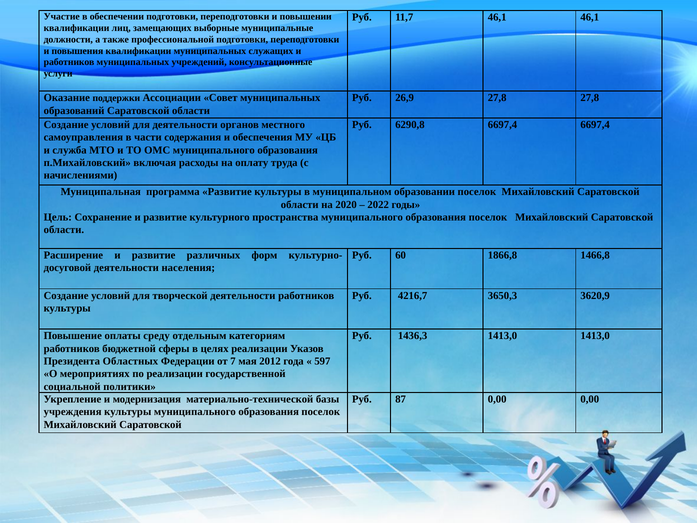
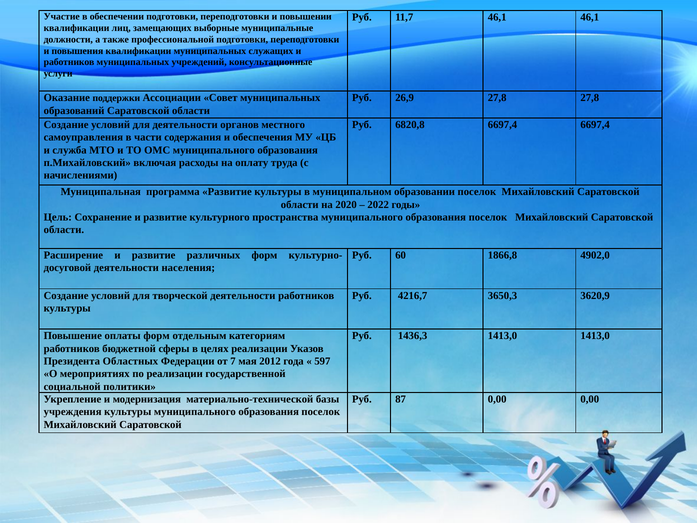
6290,8: 6290,8 -> 6820,8
1466,8: 1466,8 -> 4902,0
оплаты среду: среду -> форм
